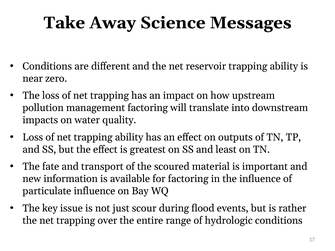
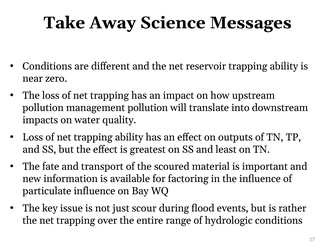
management factoring: factoring -> pollution
